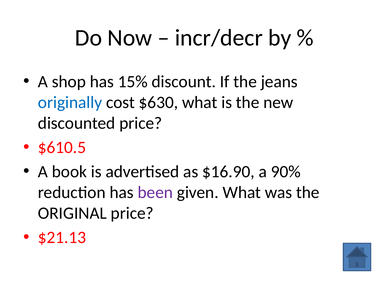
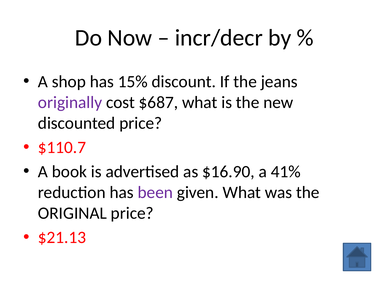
originally colour: blue -> purple
$630: $630 -> $687
$610.5: $610.5 -> $110.7
90%: 90% -> 41%
